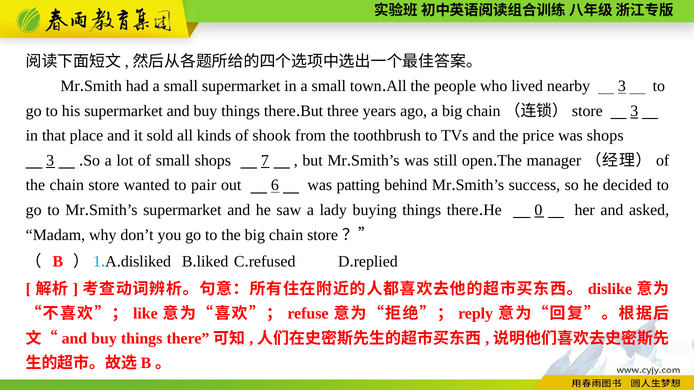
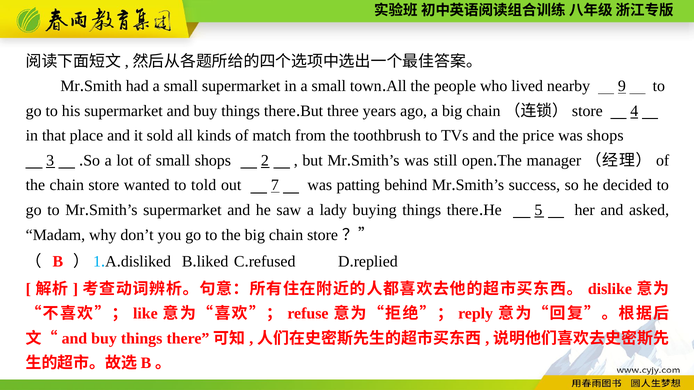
nearby 3: 3 -> 9
3 at (634, 111): 3 -> 4
shook: shook -> match
7: 7 -> 2
pair: pair -> told
6: 6 -> 7
0: 0 -> 5
